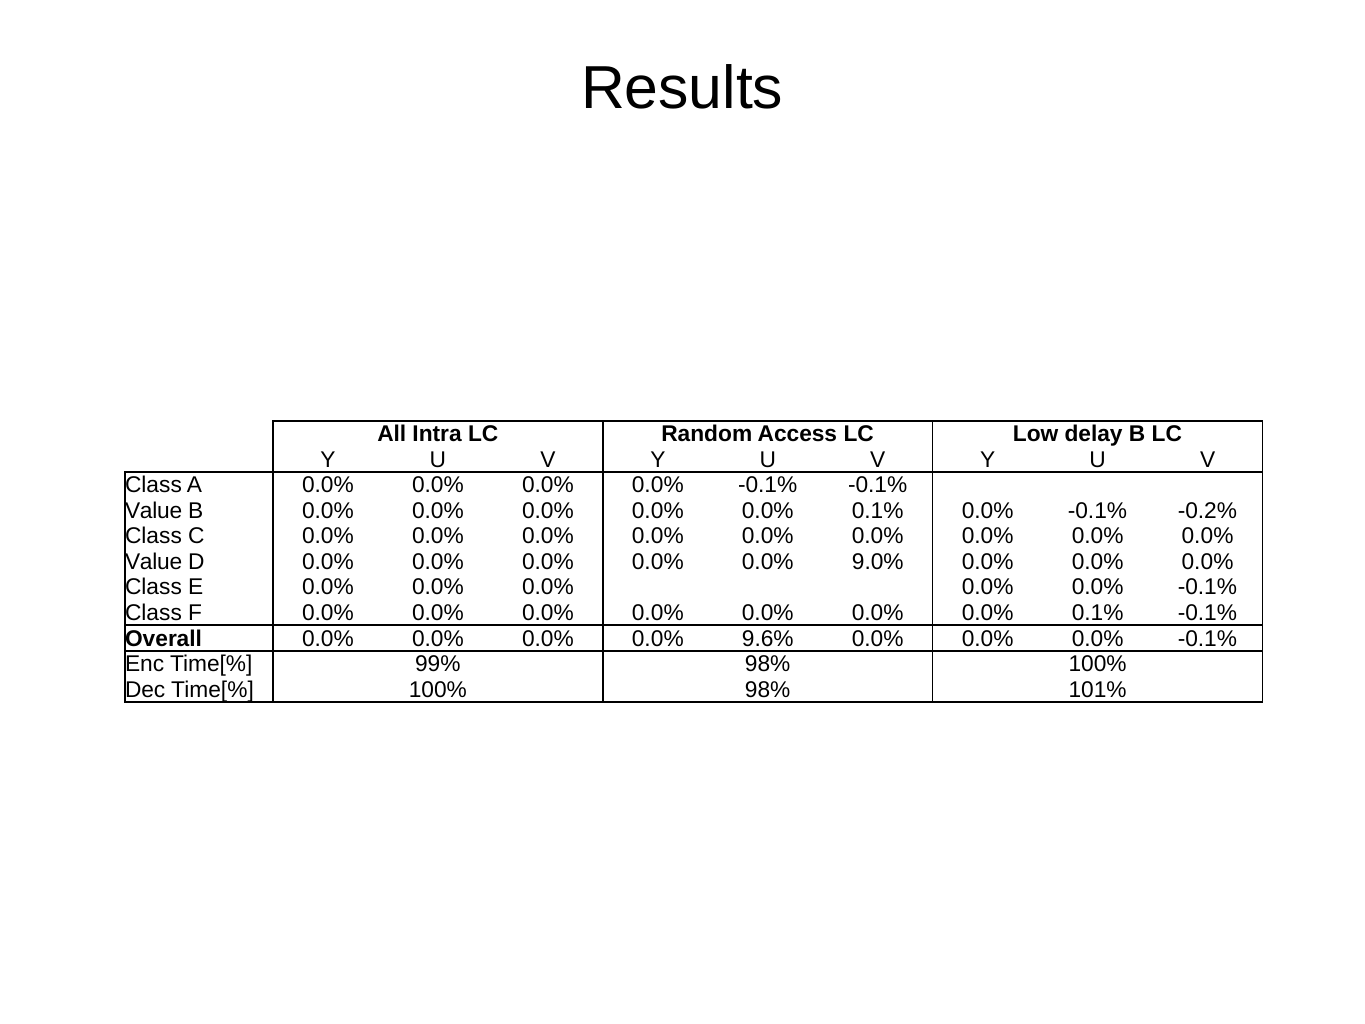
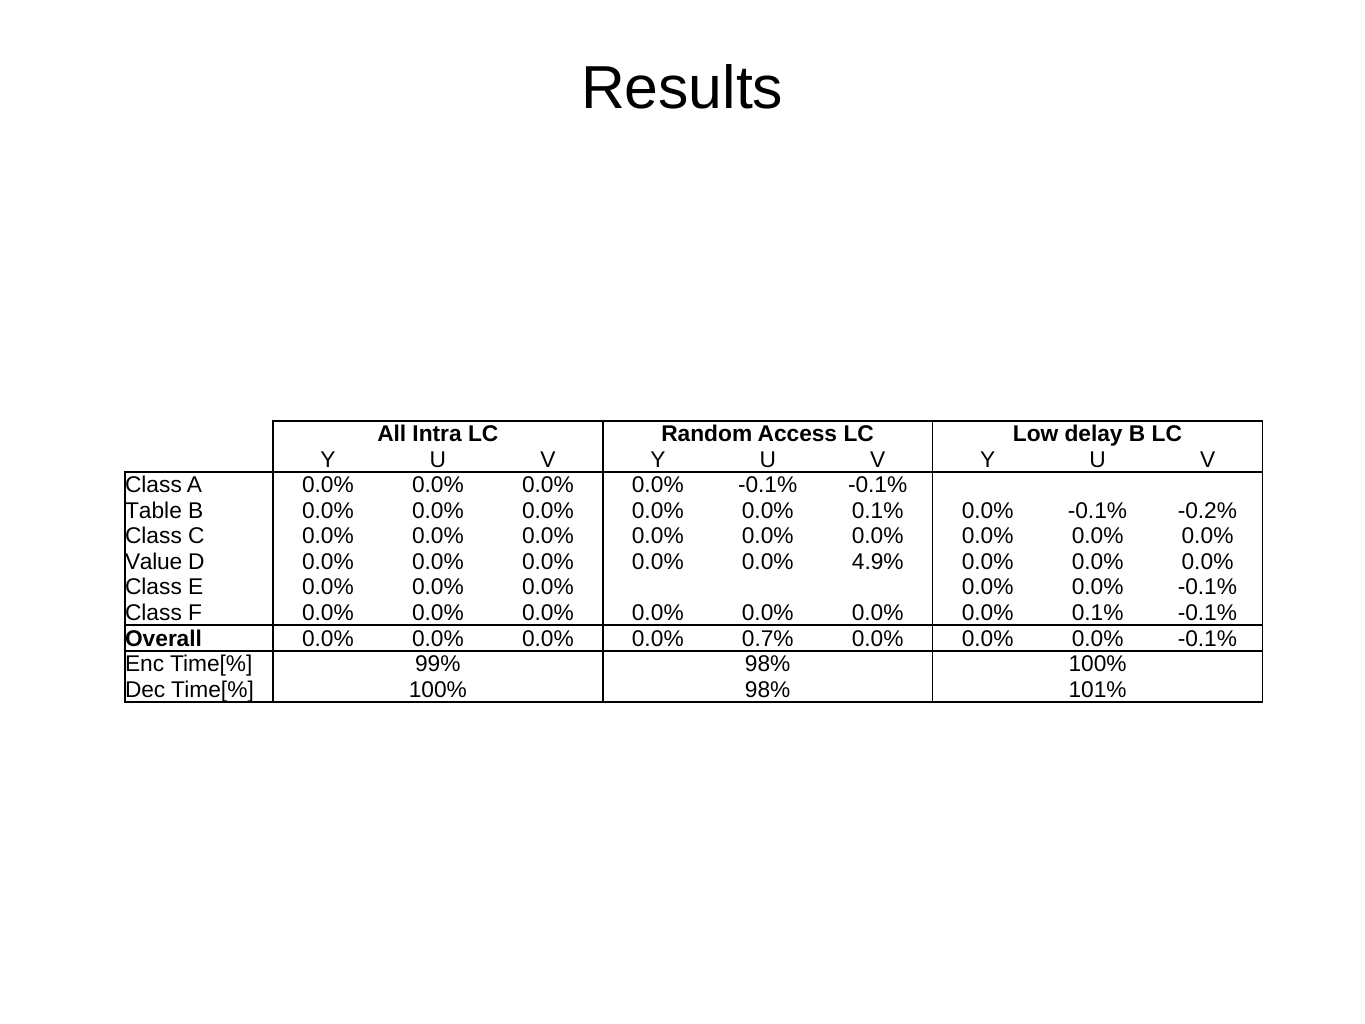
Value at (154, 511): Value -> Table
9.0%: 9.0% -> 4.9%
9.6%: 9.6% -> 0.7%
